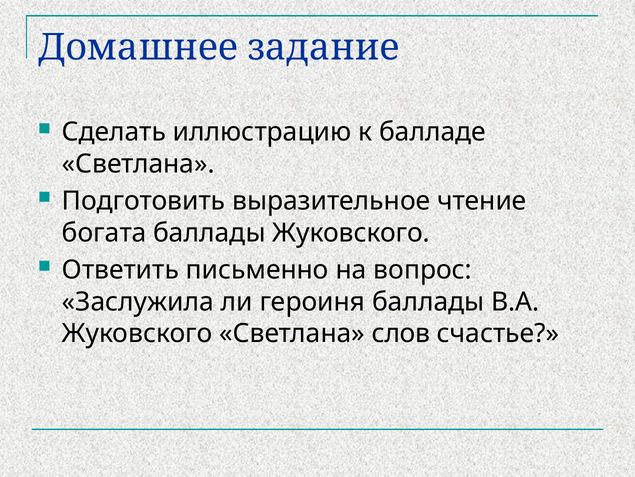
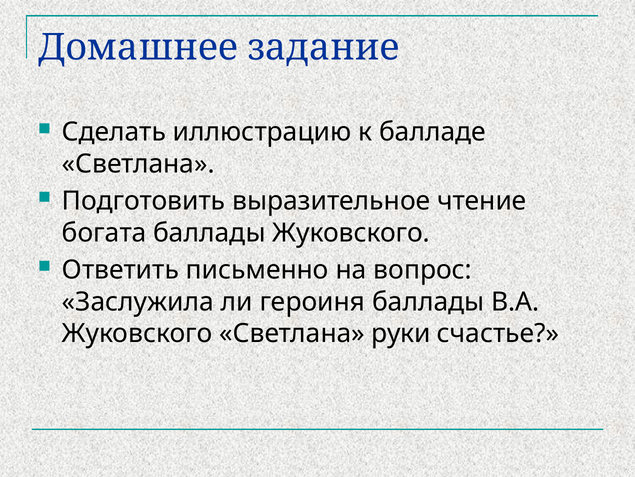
слов: слов -> руки
